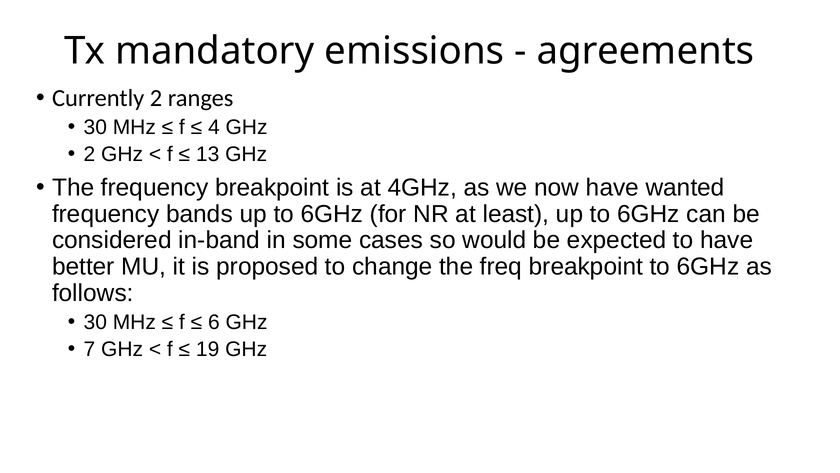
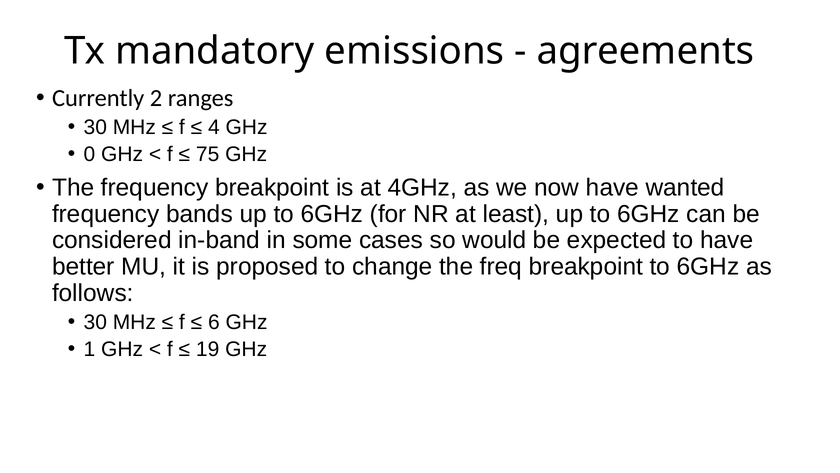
2 at (89, 154): 2 -> 0
13: 13 -> 75
7: 7 -> 1
